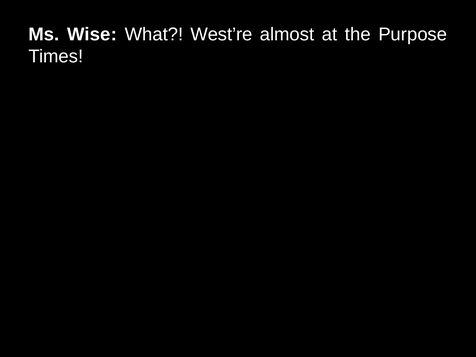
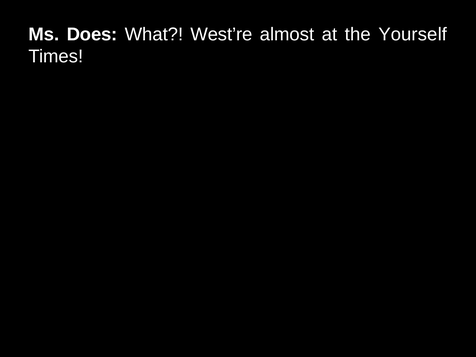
Wise: Wise -> Does
Purpose: Purpose -> Yourself
